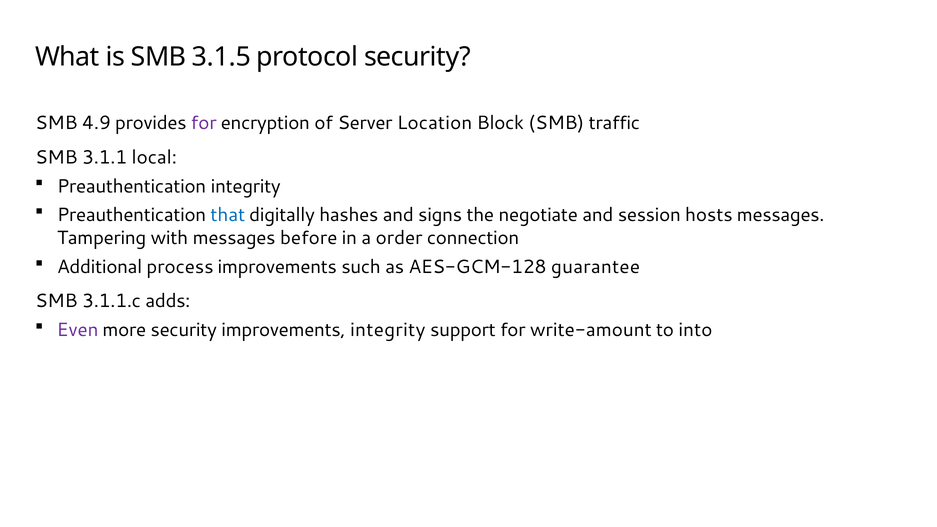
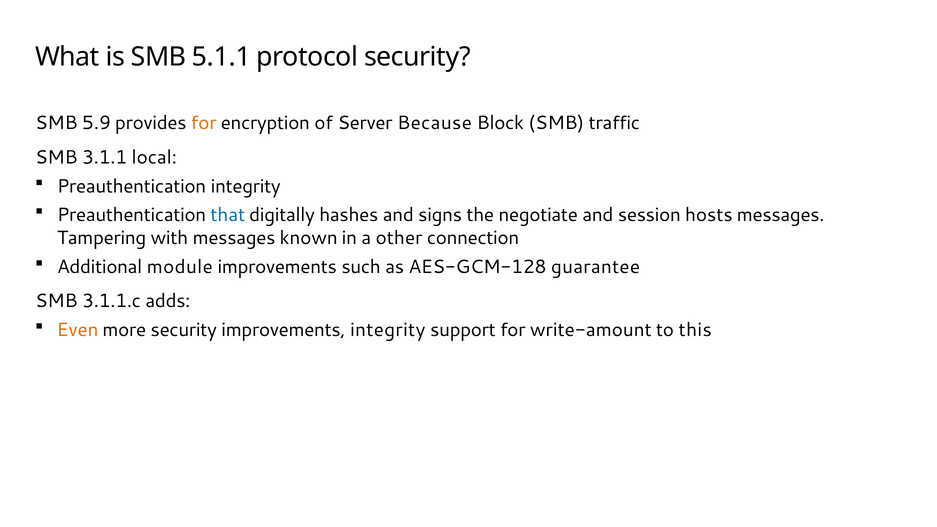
3.1.5: 3.1.5 -> 5.1.1
4.9: 4.9 -> 5.9
for at (204, 123) colour: purple -> orange
Location: Location -> Because
before: before -> known
order: order -> other
process: process -> module
Even colour: purple -> orange
into: into -> this
